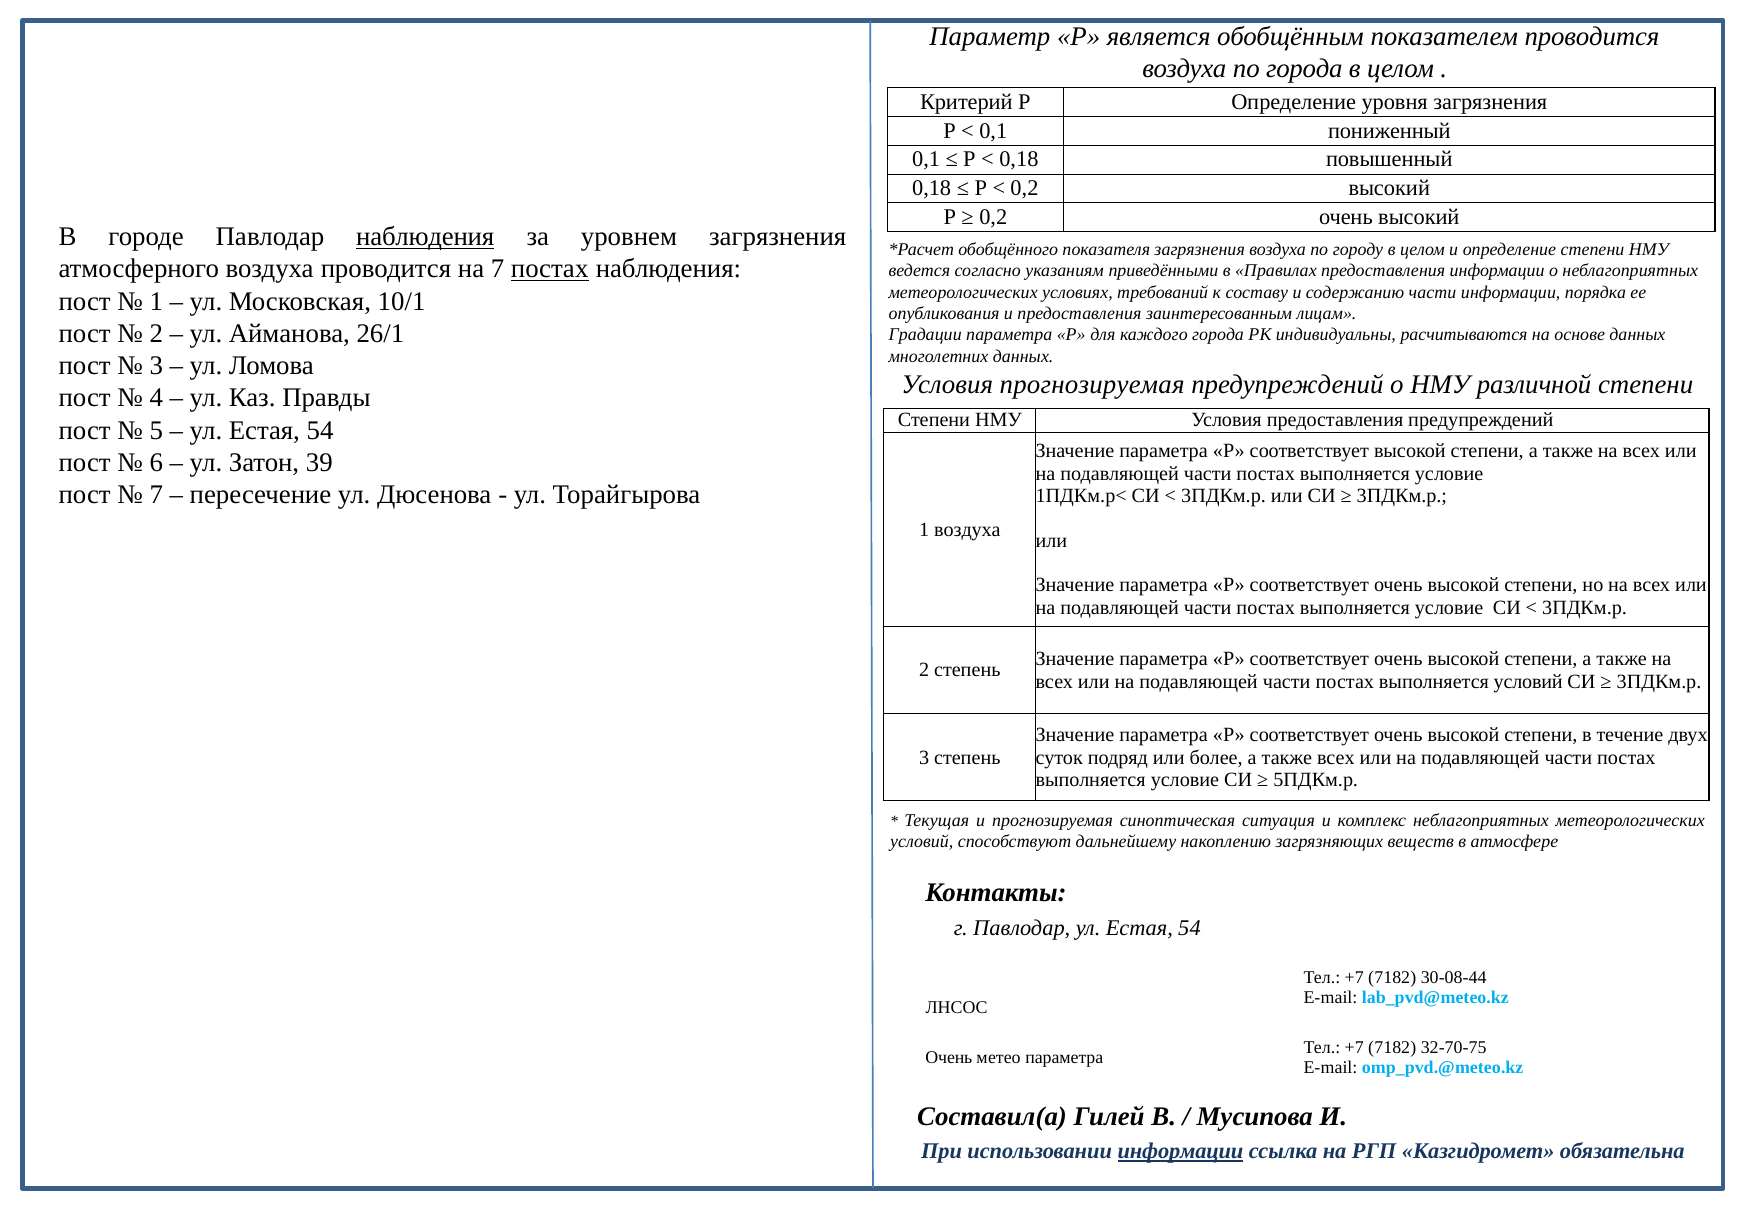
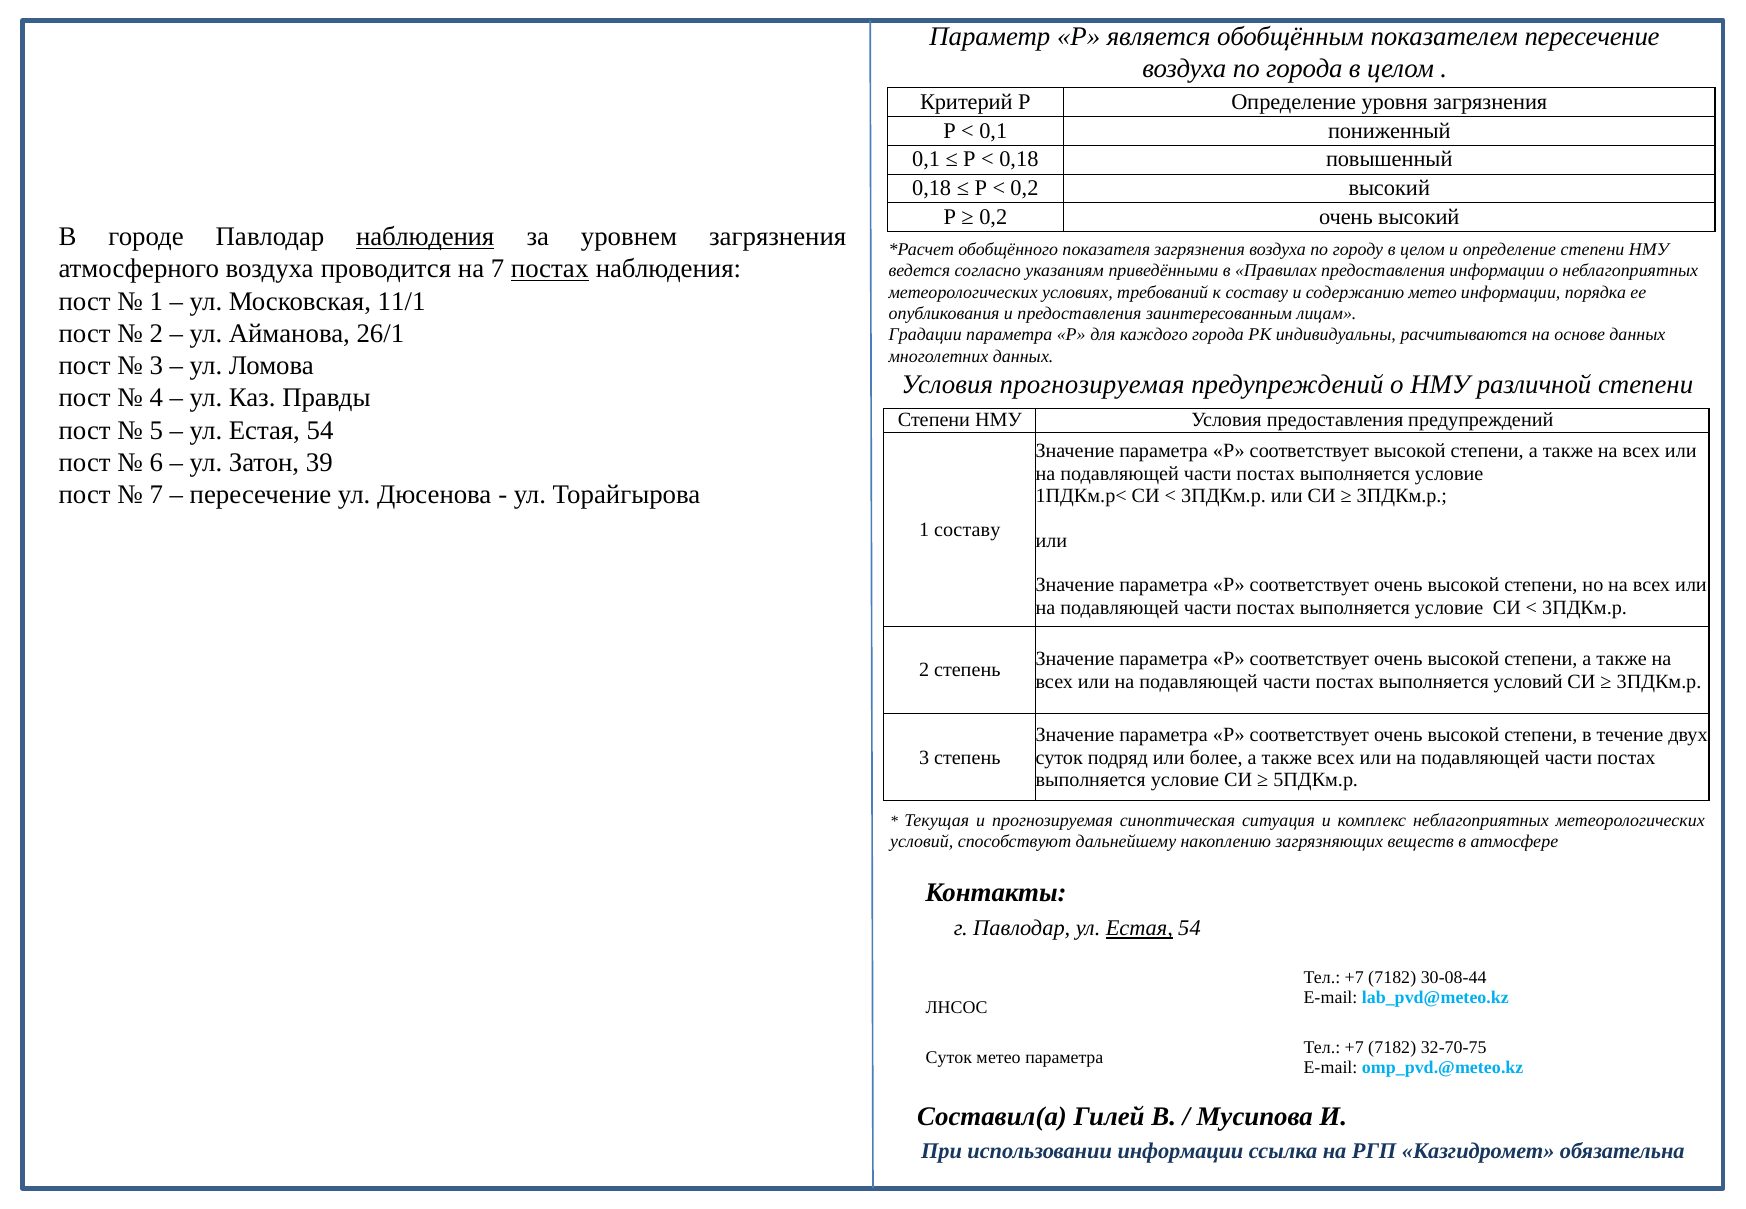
показателем проводится: проводится -> пересечение
содержанию части: части -> метео
10/1: 10/1 -> 11/1
1 воздуха: воздуха -> составу
Естая at (1139, 928) underline: none -> present
Очень at (949, 1057): Очень -> Суток
информации at (1181, 1151) underline: present -> none
